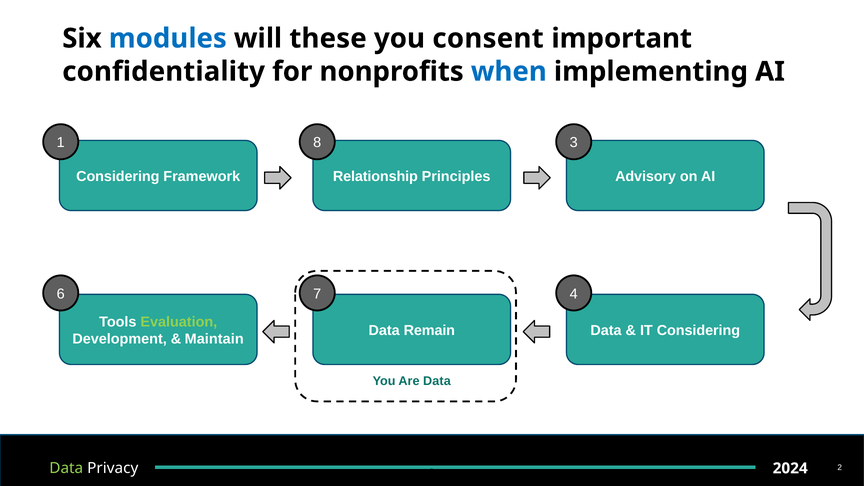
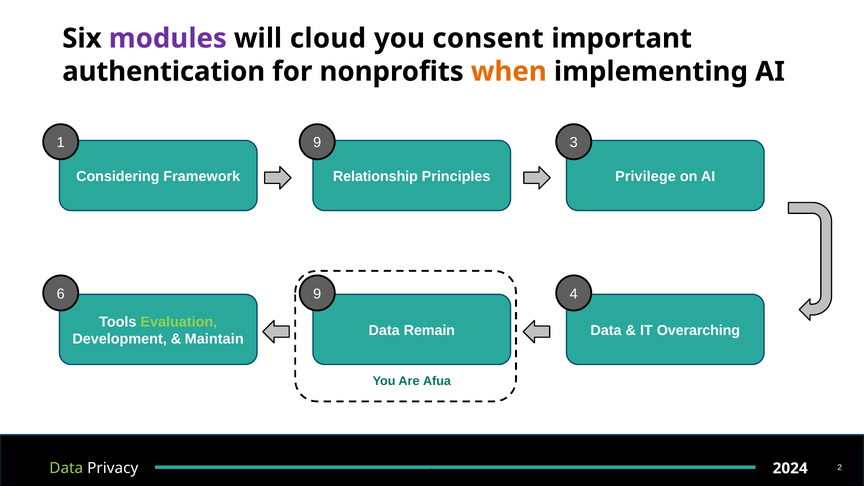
modules colour: blue -> purple
these: these -> cloud
confidentiality: confidentiality -> authentication
when colour: blue -> orange
1 8: 8 -> 9
Advisory: Advisory -> Privilege
6 7: 7 -> 9
IT Considering: Considering -> Overarching
Are Data: Data -> Afua
